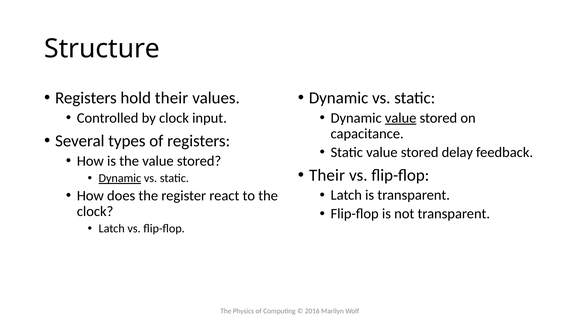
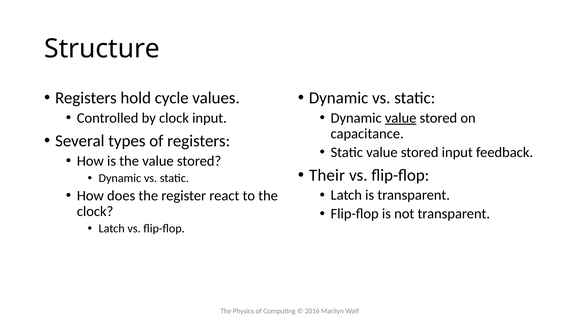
hold their: their -> cycle
stored delay: delay -> input
Dynamic at (120, 178) underline: present -> none
